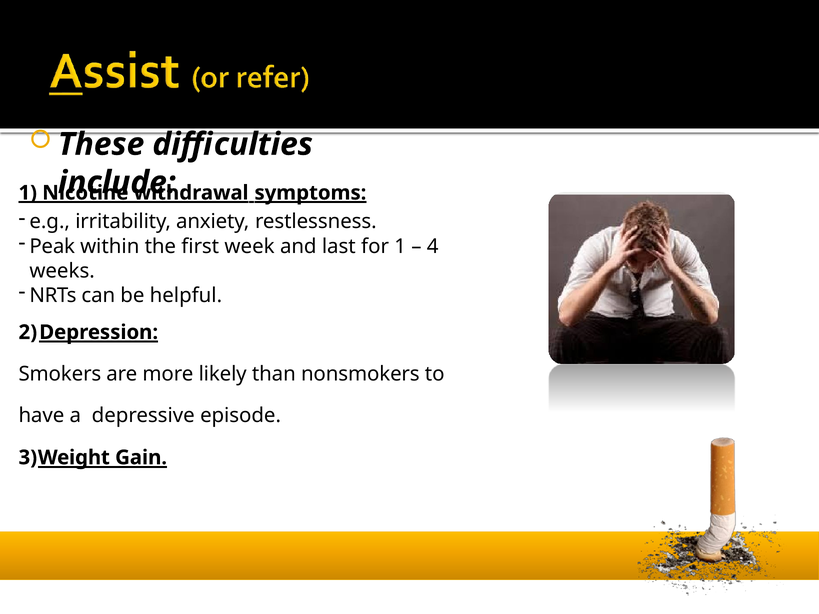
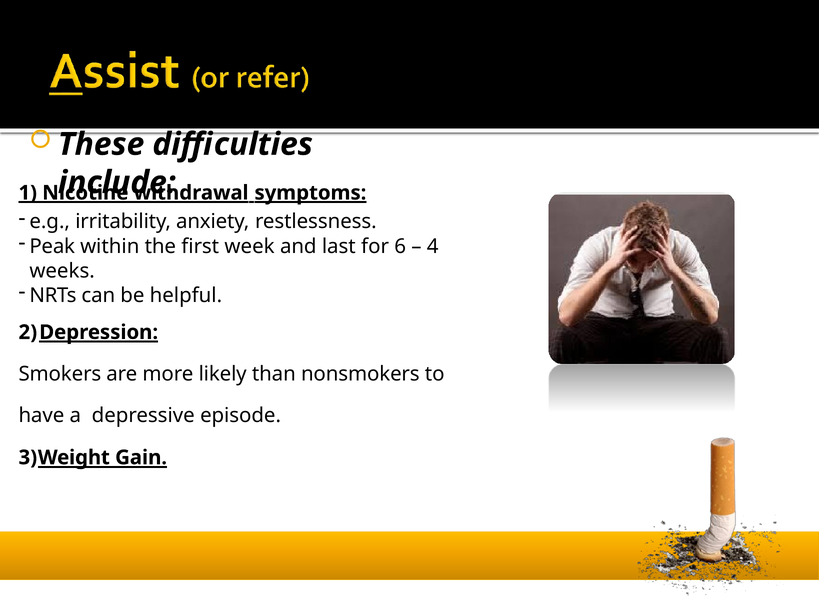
for 1: 1 -> 6
